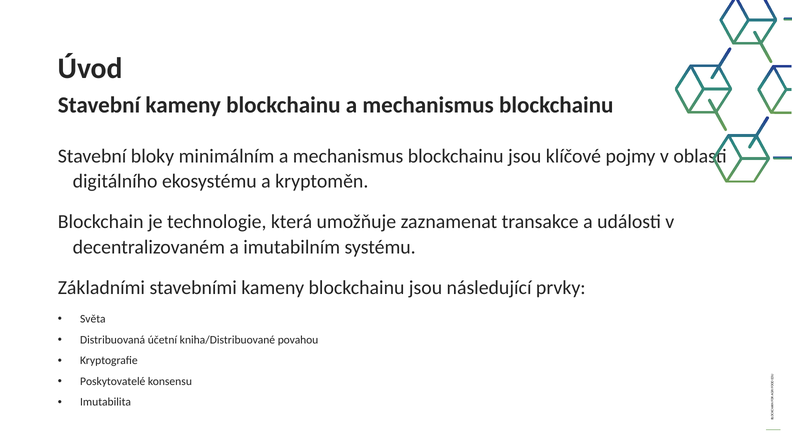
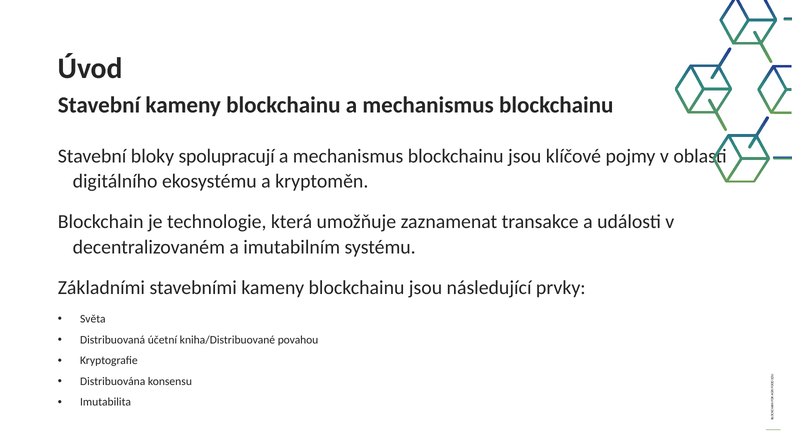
minimálním: minimálním -> spolupracují
Poskytovatelé: Poskytovatelé -> Distribuována
